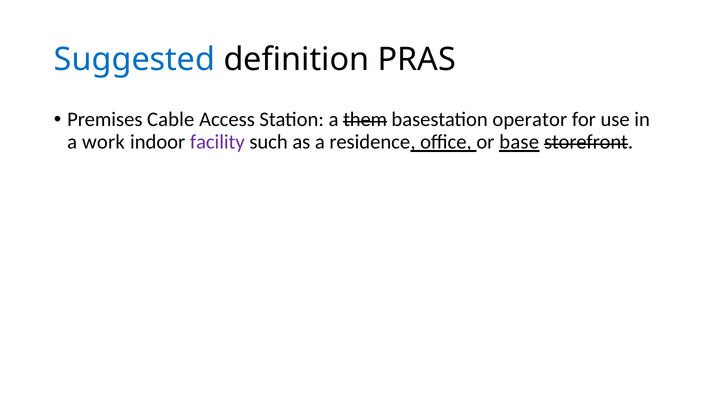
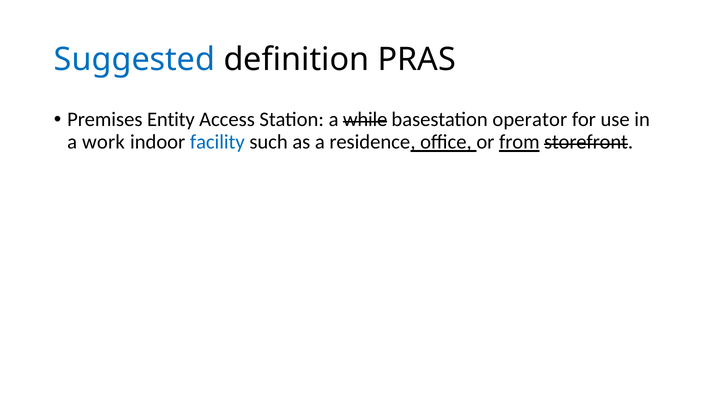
Cable: Cable -> Entity
them: them -> while
facility colour: purple -> blue
base: base -> from
